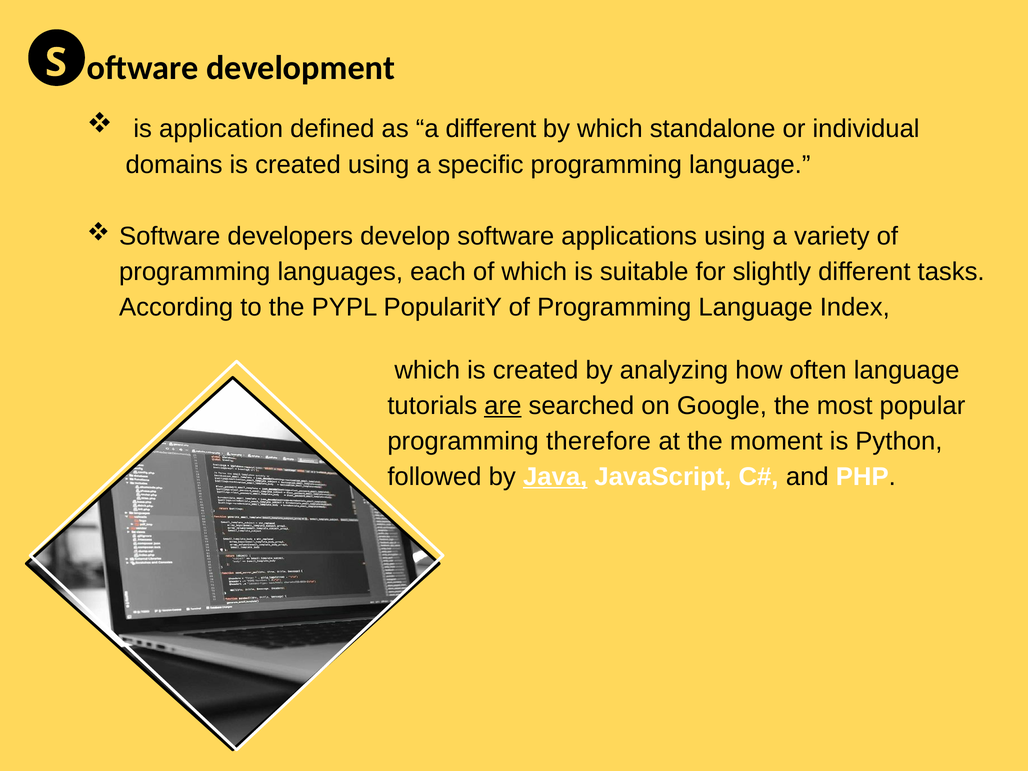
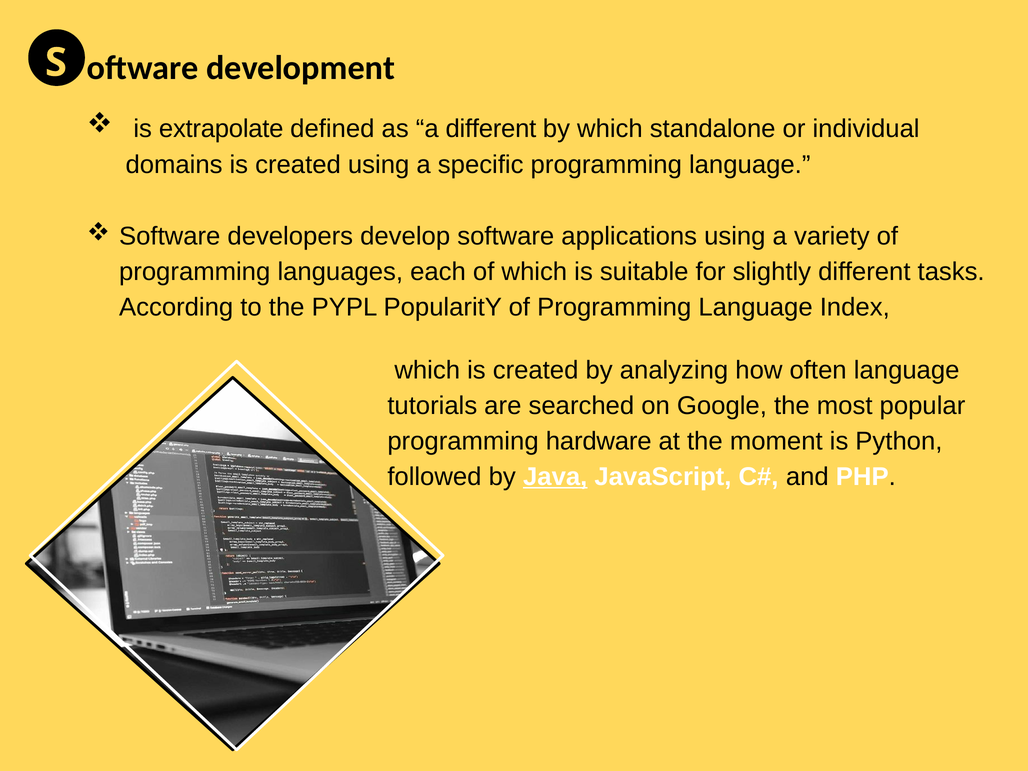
application: application -> extrapolate
are underline: present -> none
therefore: therefore -> hardware
